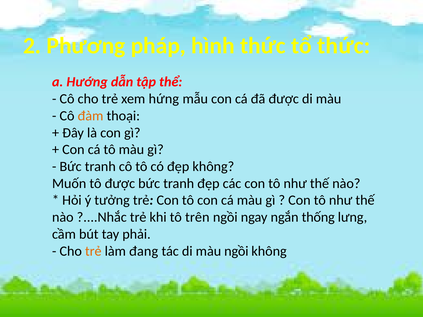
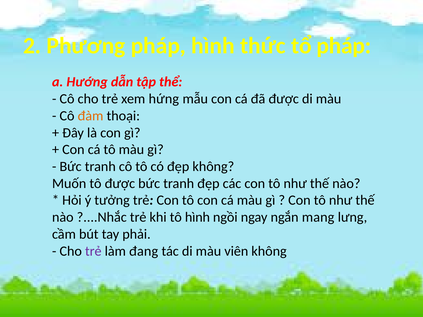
tổ thức: thức -> pháp
tô trên: trên -> hình
thống: thống -> mang
trẻ at (93, 251) colour: orange -> purple
màu ngồi: ngồi -> viên
